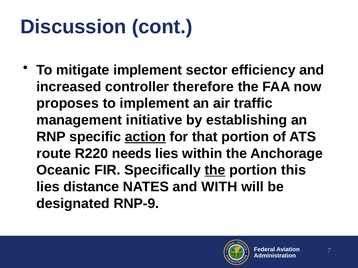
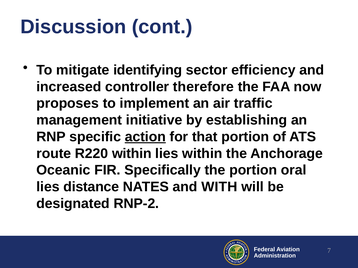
mitigate implement: implement -> identifying
R220 needs: needs -> within
the at (215, 170) underline: present -> none
this: this -> oral
RNP-9: RNP-9 -> RNP-2
